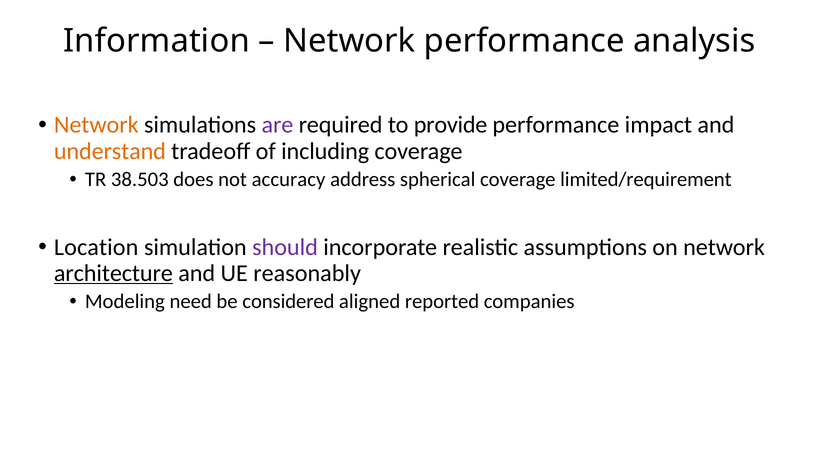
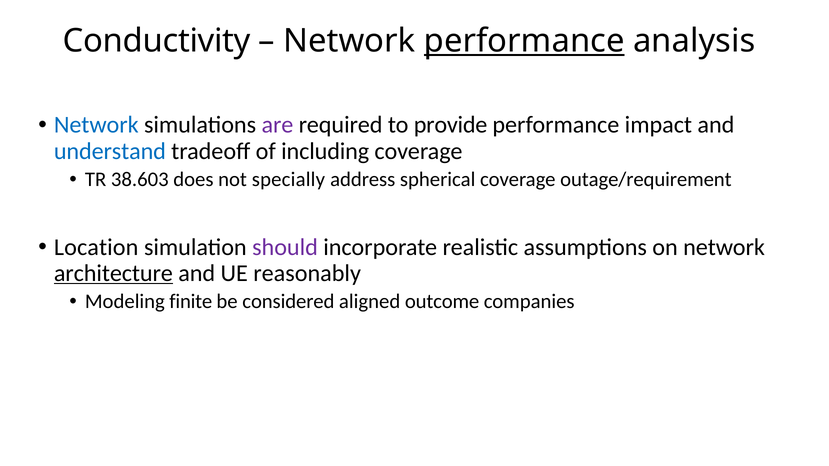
Information: Information -> Conductivity
performance at (524, 41) underline: none -> present
Network at (96, 125) colour: orange -> blue
understand colour: orange -> blue
38.503: 38.503 -> 38.603
accuracy: accuracy -> specially
limited/requirement: limited/requirement -> outage/requirement
need: need -> finite
reported: reported -> outcome
